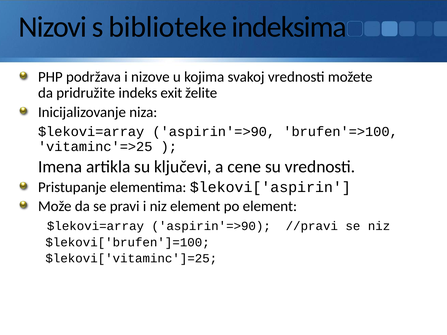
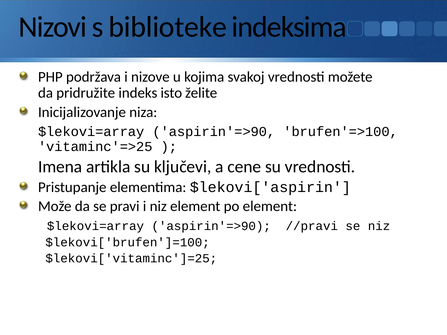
exit: exit -> isto
